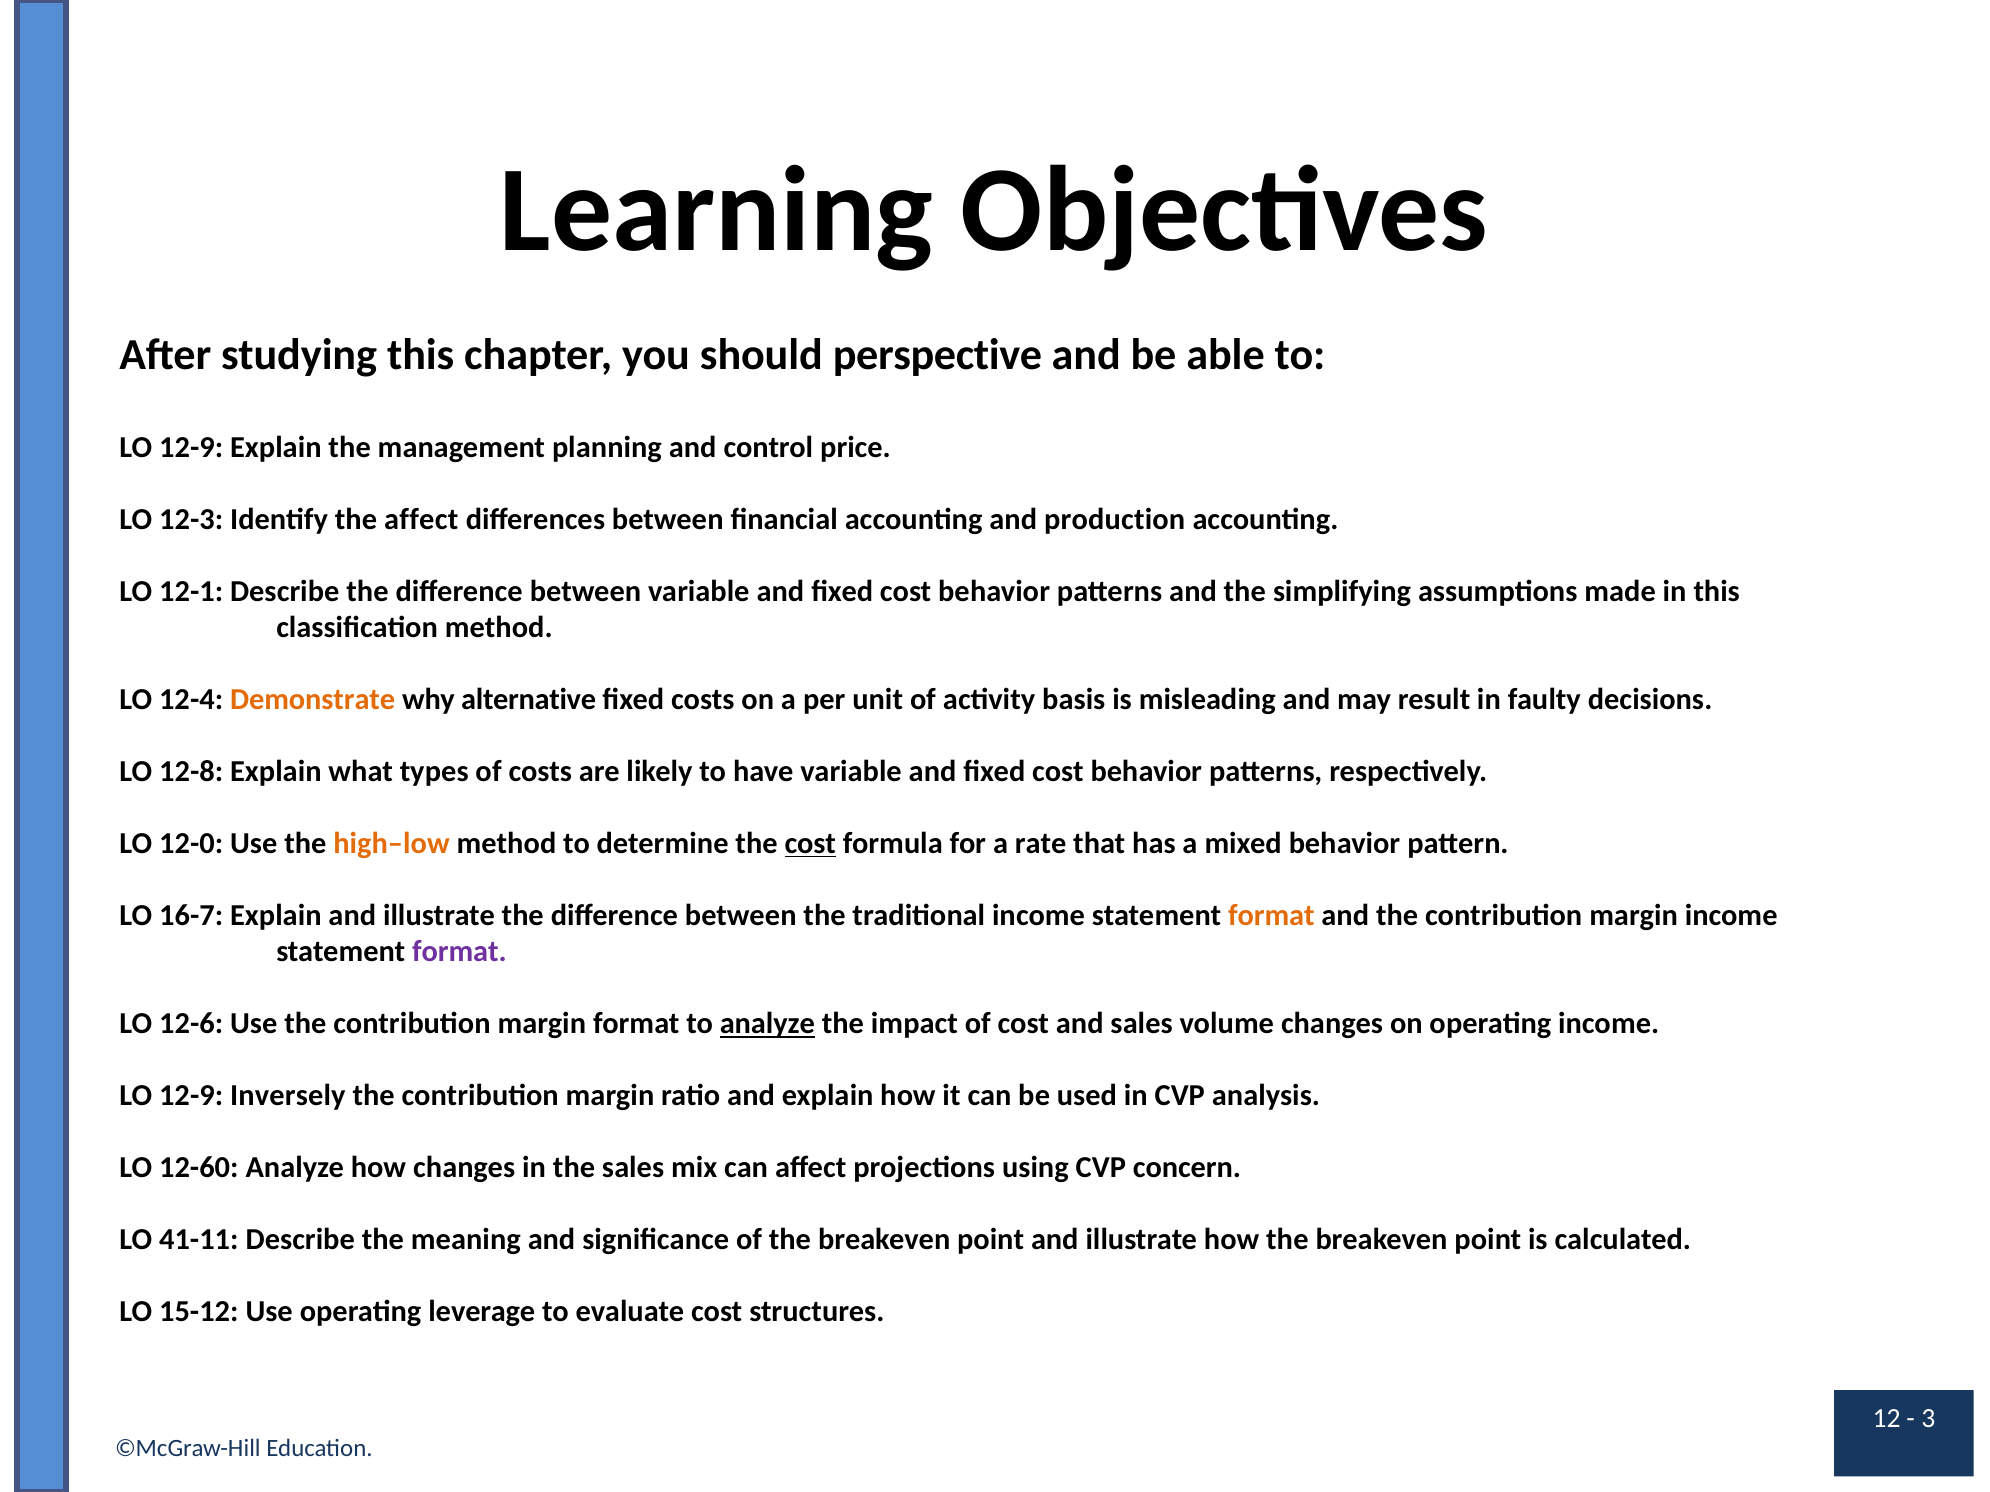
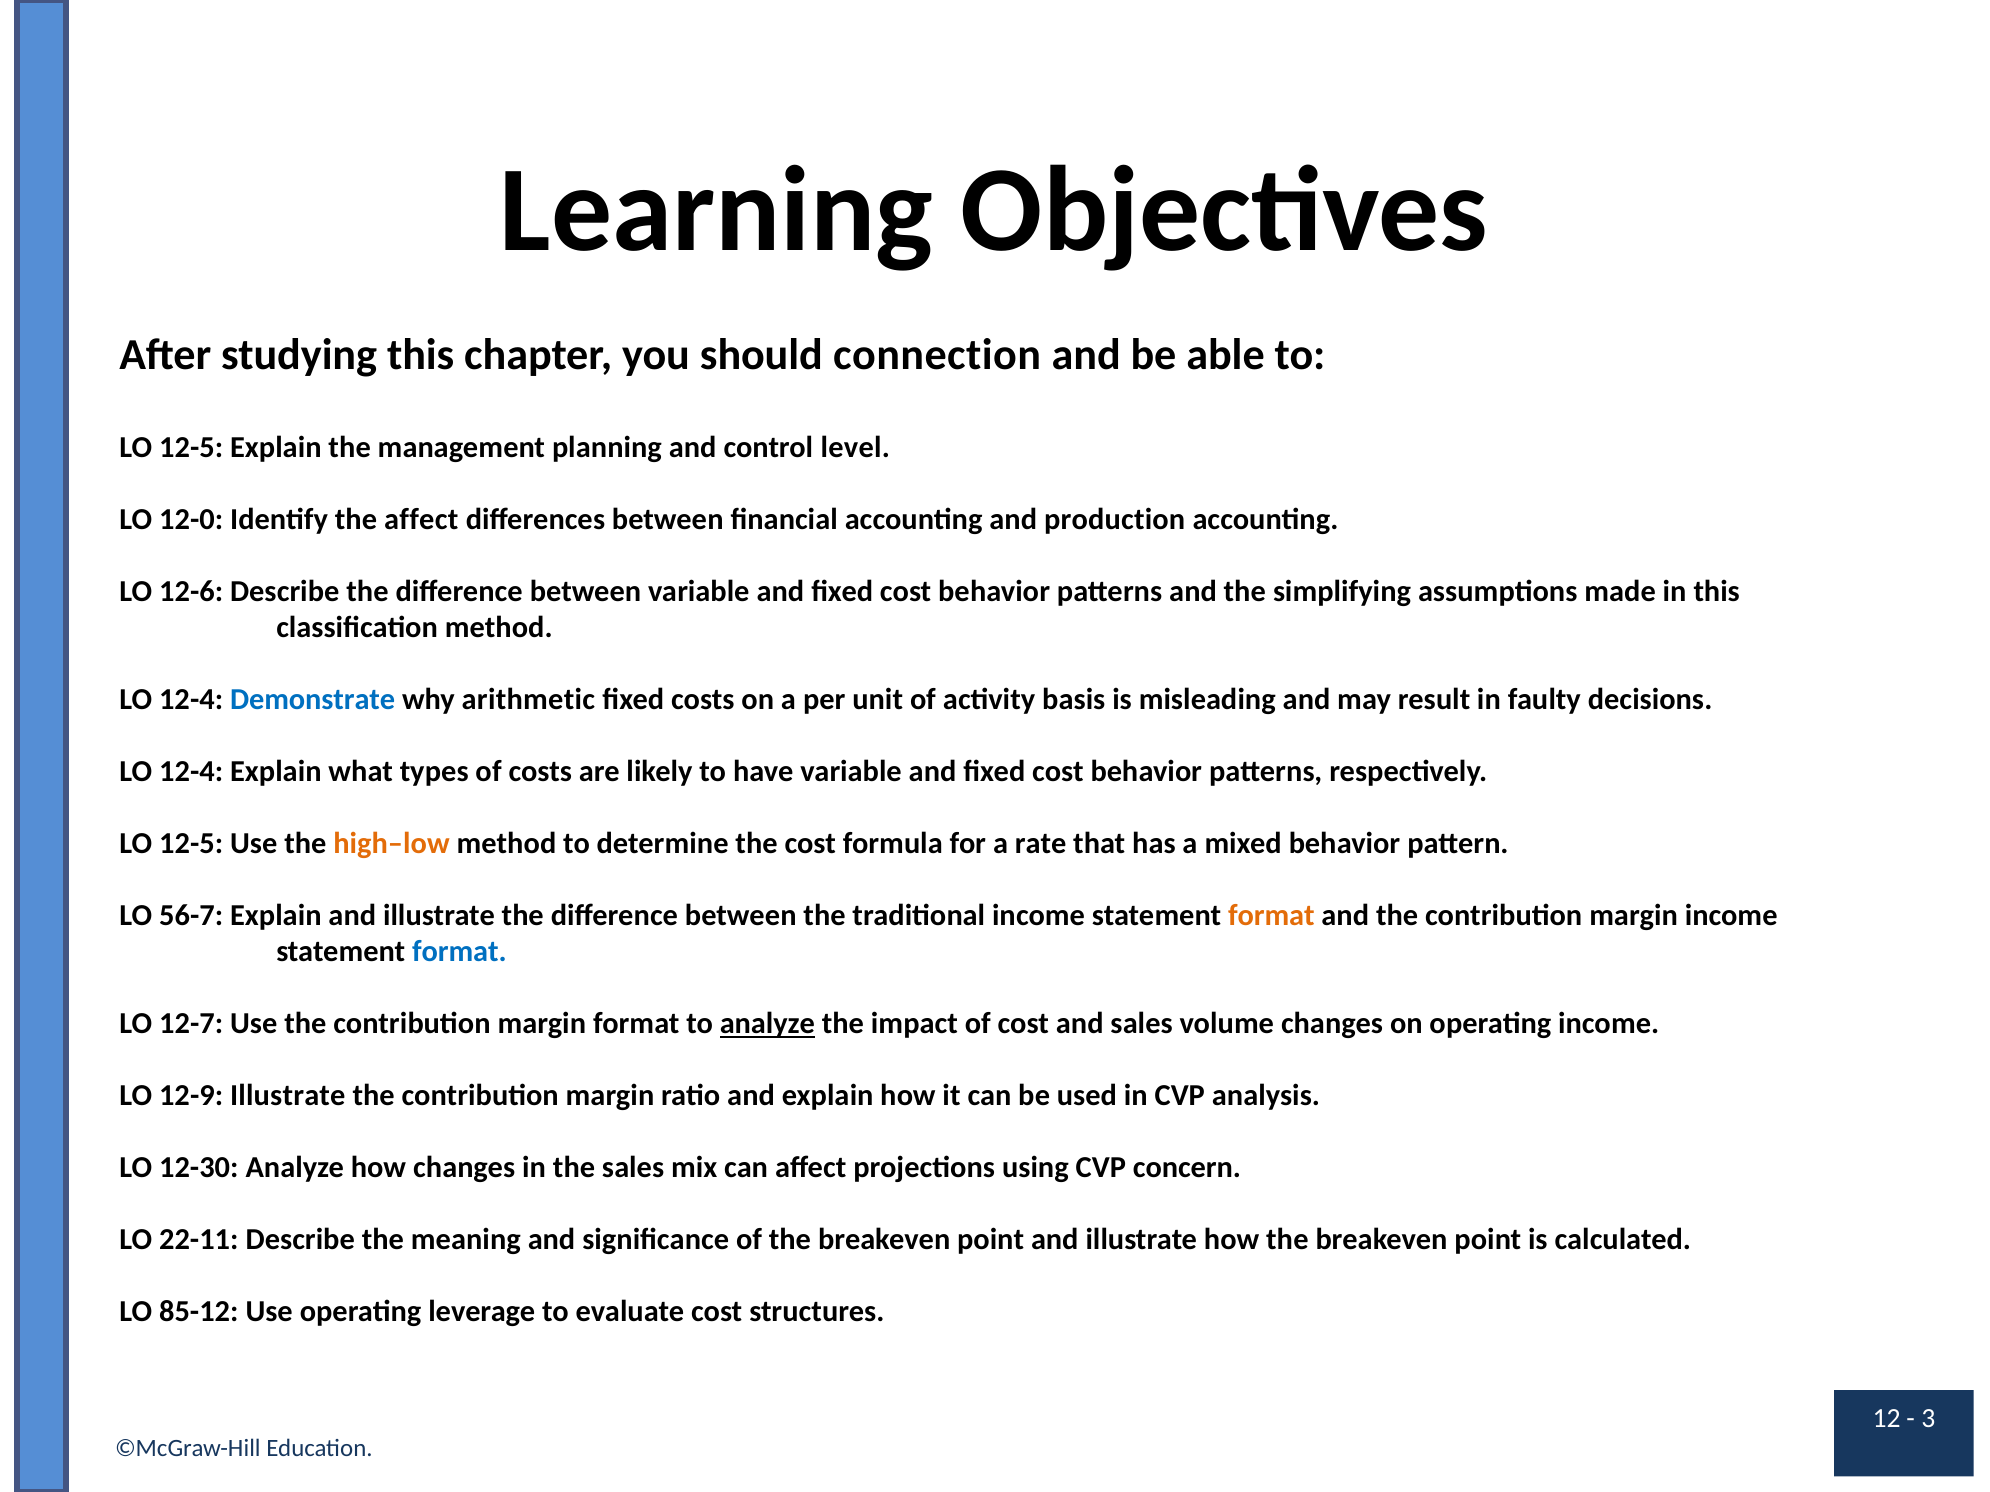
perspective: perspective -> connection
12-9 at (191, 448): 12-9 -> 12-5
price: price -> level
12-3: 12-3 -> 12-0
12-1: 12-1 -> 12-6
Demonstrate colour: orange -> blue
alternative: alternative -> arithmetic
12-8 at (191, 772): 12-8 -> 12-4
12-0 at (191, 844): 12-0 -> 12-5
cost at (810, 844) underline: present -> none
16-7: 16-7 -> 56-7
format at (459, 952) colour: purple -> blue
12-6: 12-6 -> 12-7
12-9 Inversely: Inversely -> Illustrate
12-60: 12-60 -> 12-30
41-11: 41-11 -> 22-11
15-12: 15-12 -> 85-12
